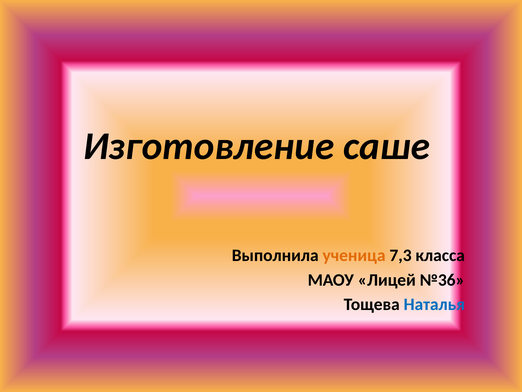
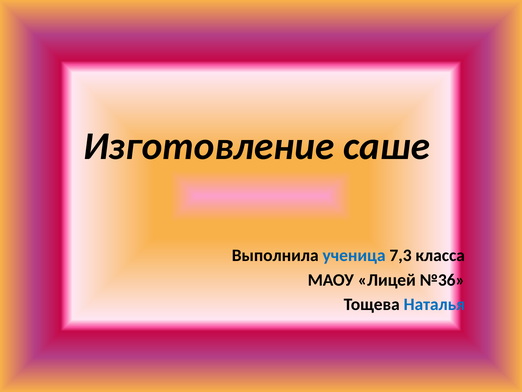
ученица colour: orange -> blue
